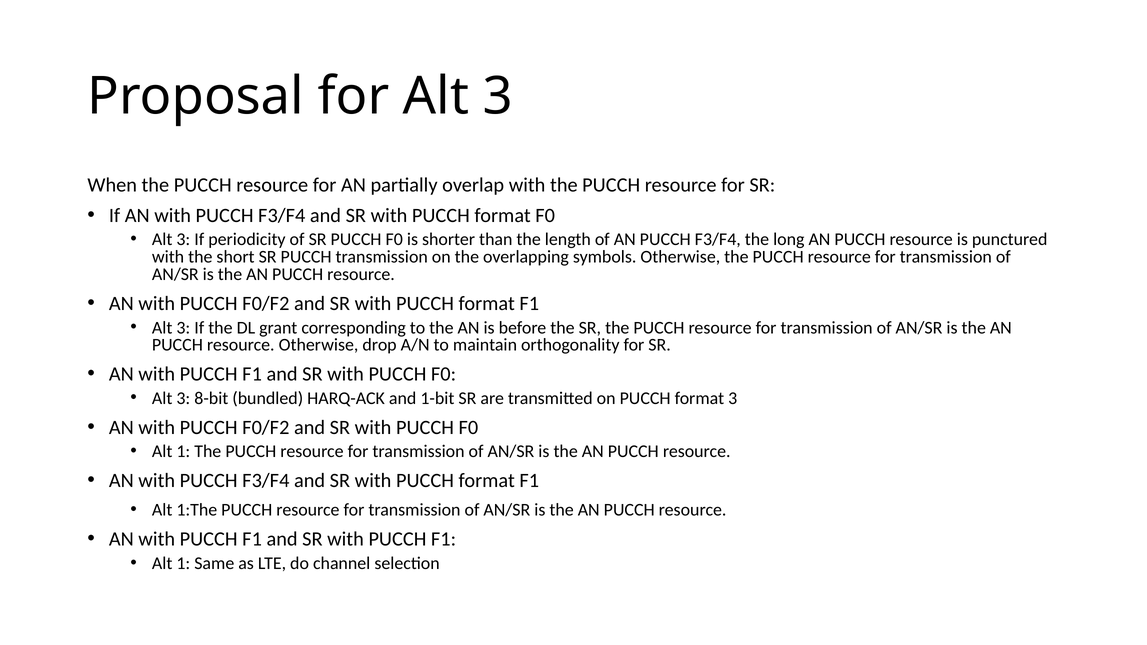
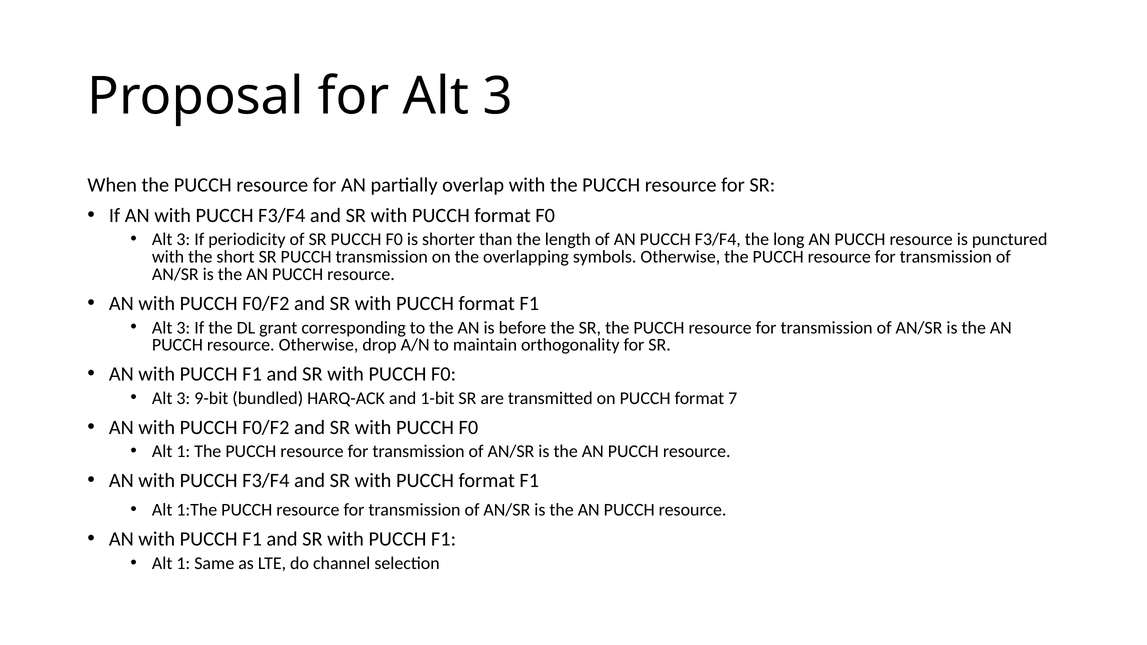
8-bit: 8-bit -> 9-bit
format 3: 3 -> 7
